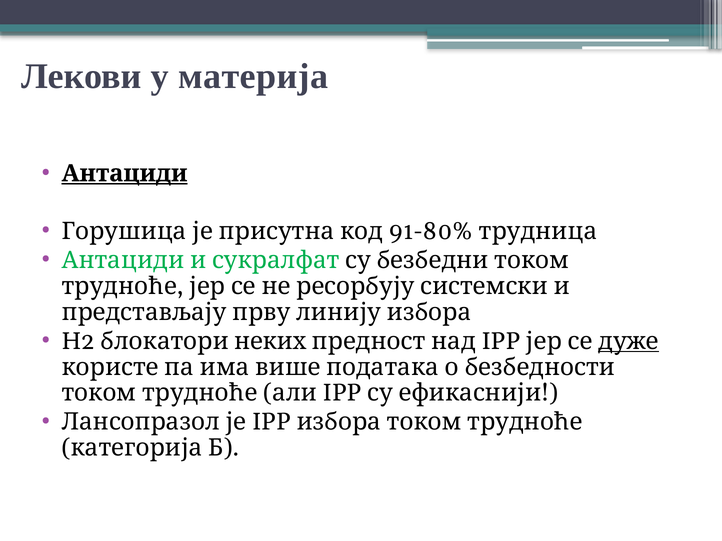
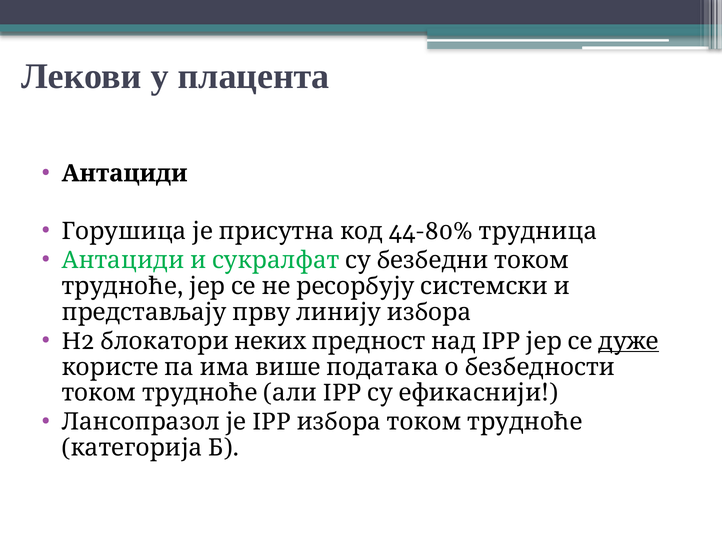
материја: материја -> плацента
Антациди at (125, 174) underline: present -> none
91-80%: 91-80% -> 44-80%
